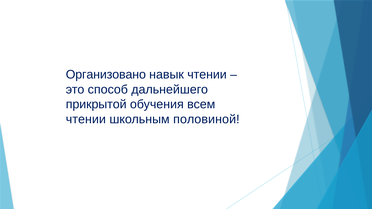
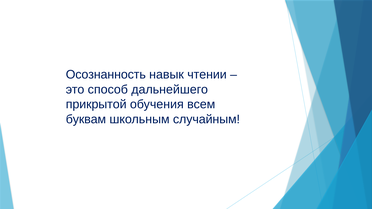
Организовано: Организовано -> Осознанность
чтении at (86, 119): чтении -> буквам
половиной: половиной -> случайным
